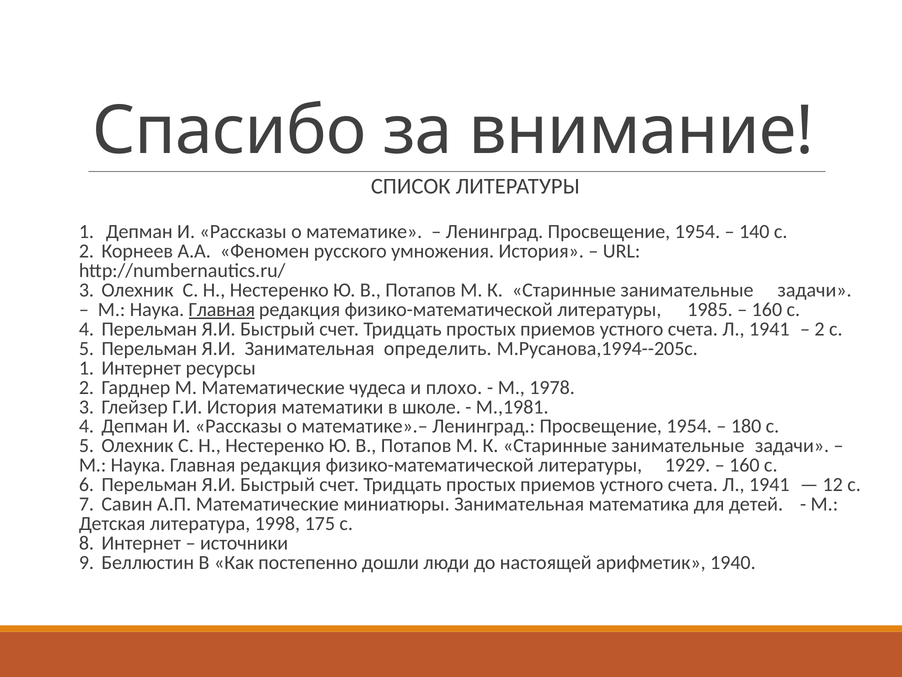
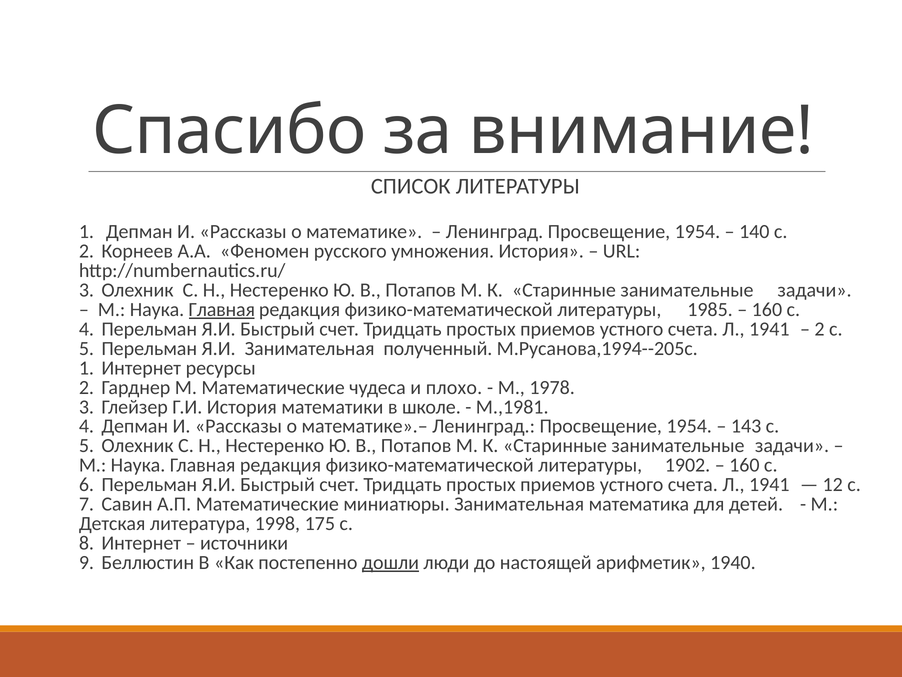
определить: определить -> полученный
180: 180 -> 143
1929: 1929 -> 1902
дошли underline: none -> present
